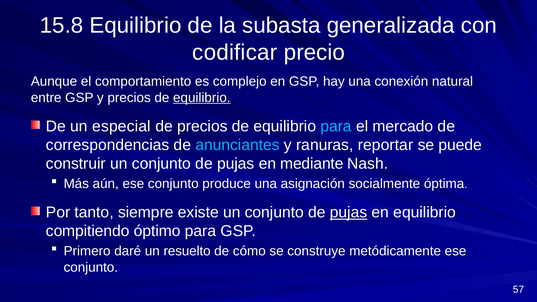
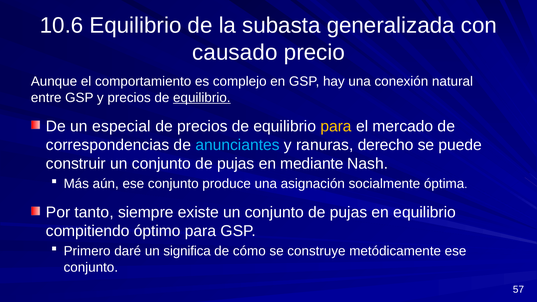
15.8: 15.8 -> 10.6
codificar: codificar -> causado
para at (336, 126) colour: light blue -> yellow
reportar: reportar -> derecho
pujas at (349, 212) underline: present -> none
resuelto: resuelto -> significa
